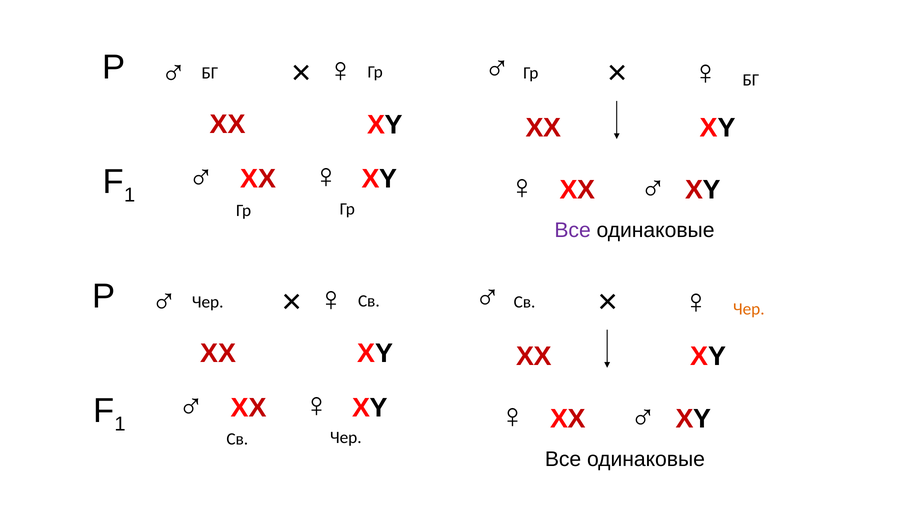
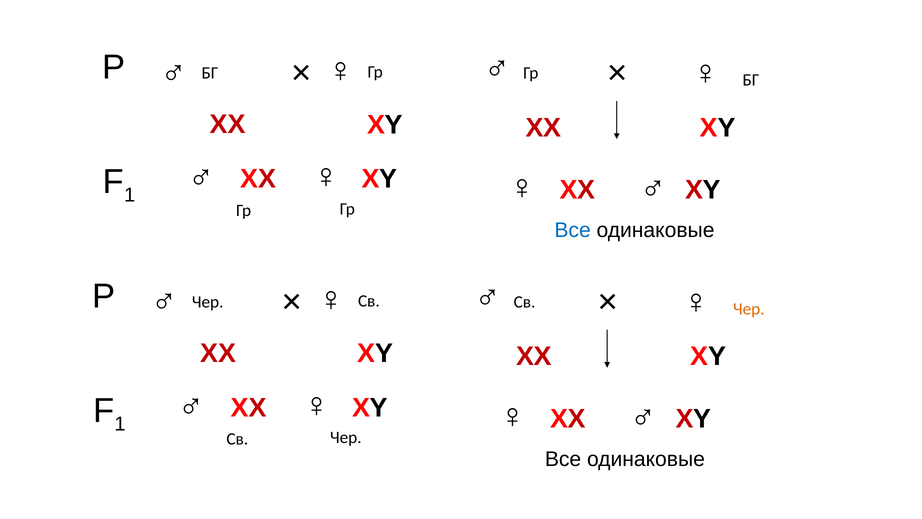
Все at (573, 230) colour: purple -> blue
